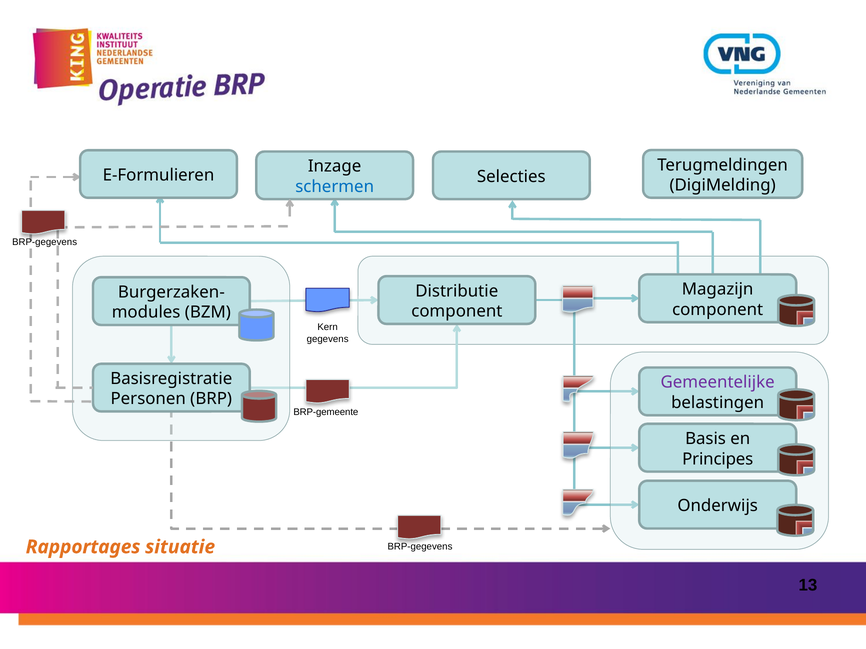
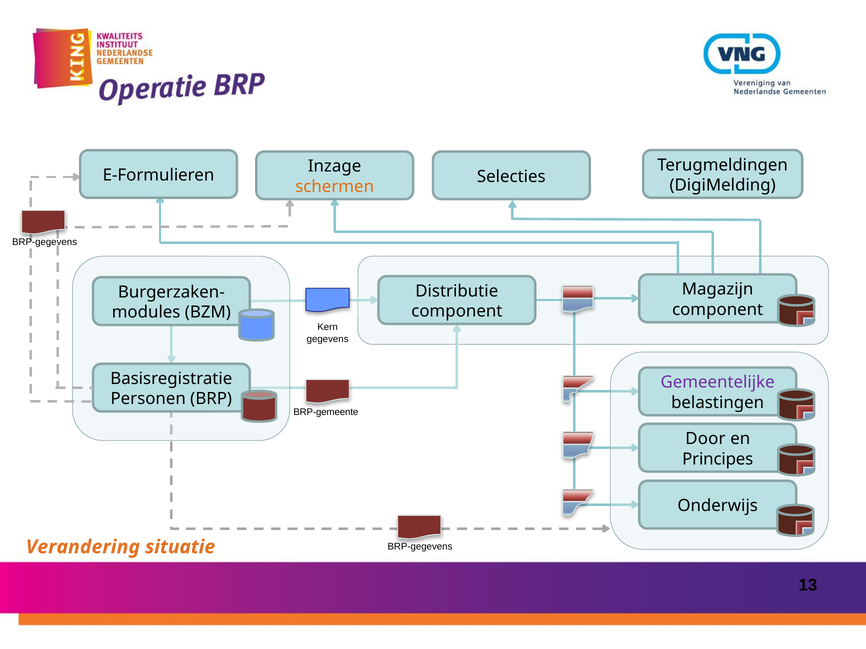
schermen colour: blue -> orange
Basis: Basis -> Door
Rapportages: Rapportages -> Verandering
